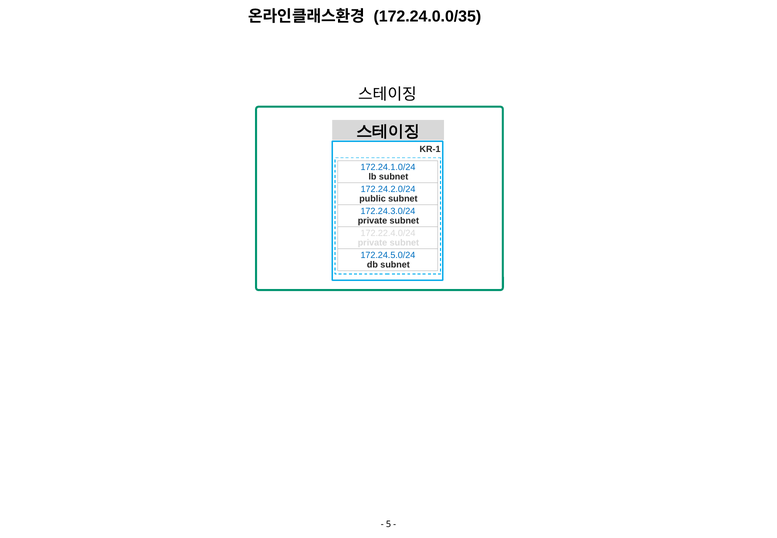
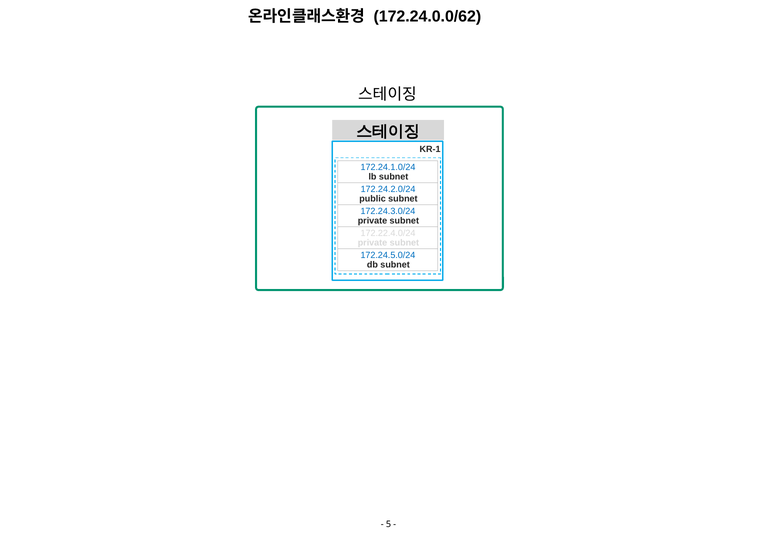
172.24.0.0/35: 172.24.0.0/35 -> 172.24.0.0/62
